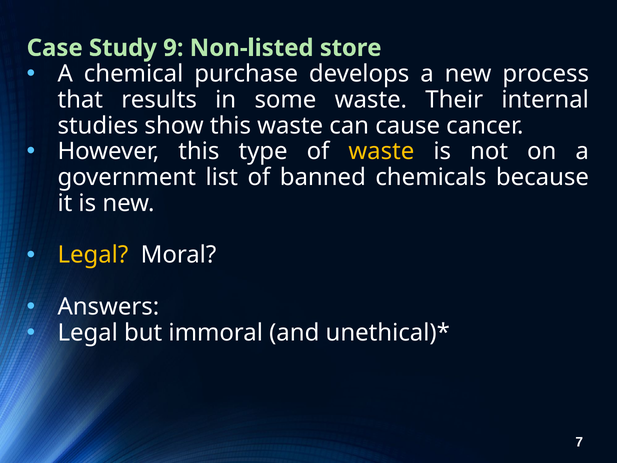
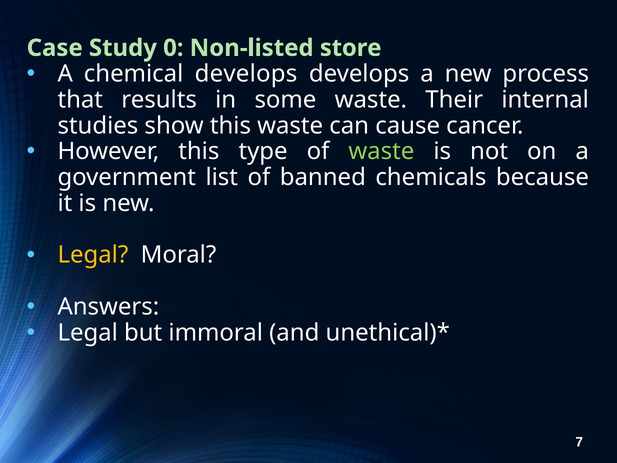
9: 9 -> 0
chemical purchase: purchase -> develops
waste at (381, 151) colour: yellow -> light green
